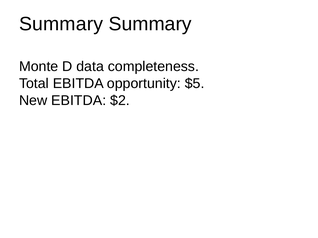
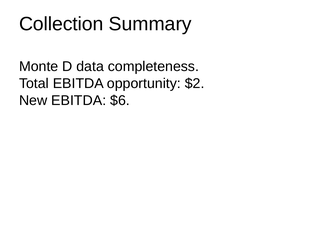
Summary at (61, 24): Summary -> Collection
$5: $5 -> $2
$2: $2 -> $6
